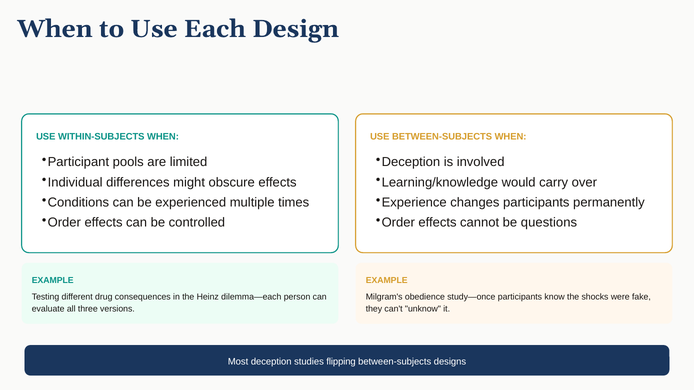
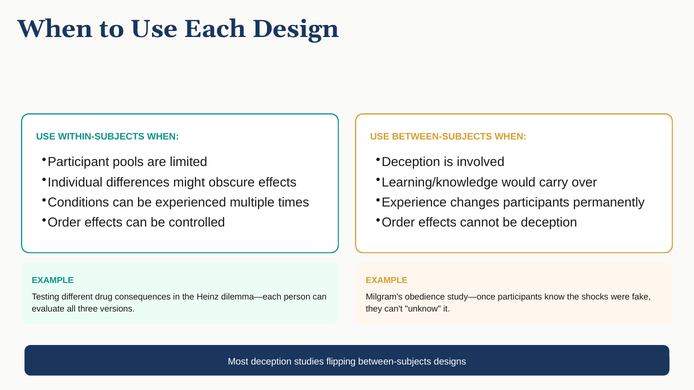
be questions: questions -> deception
